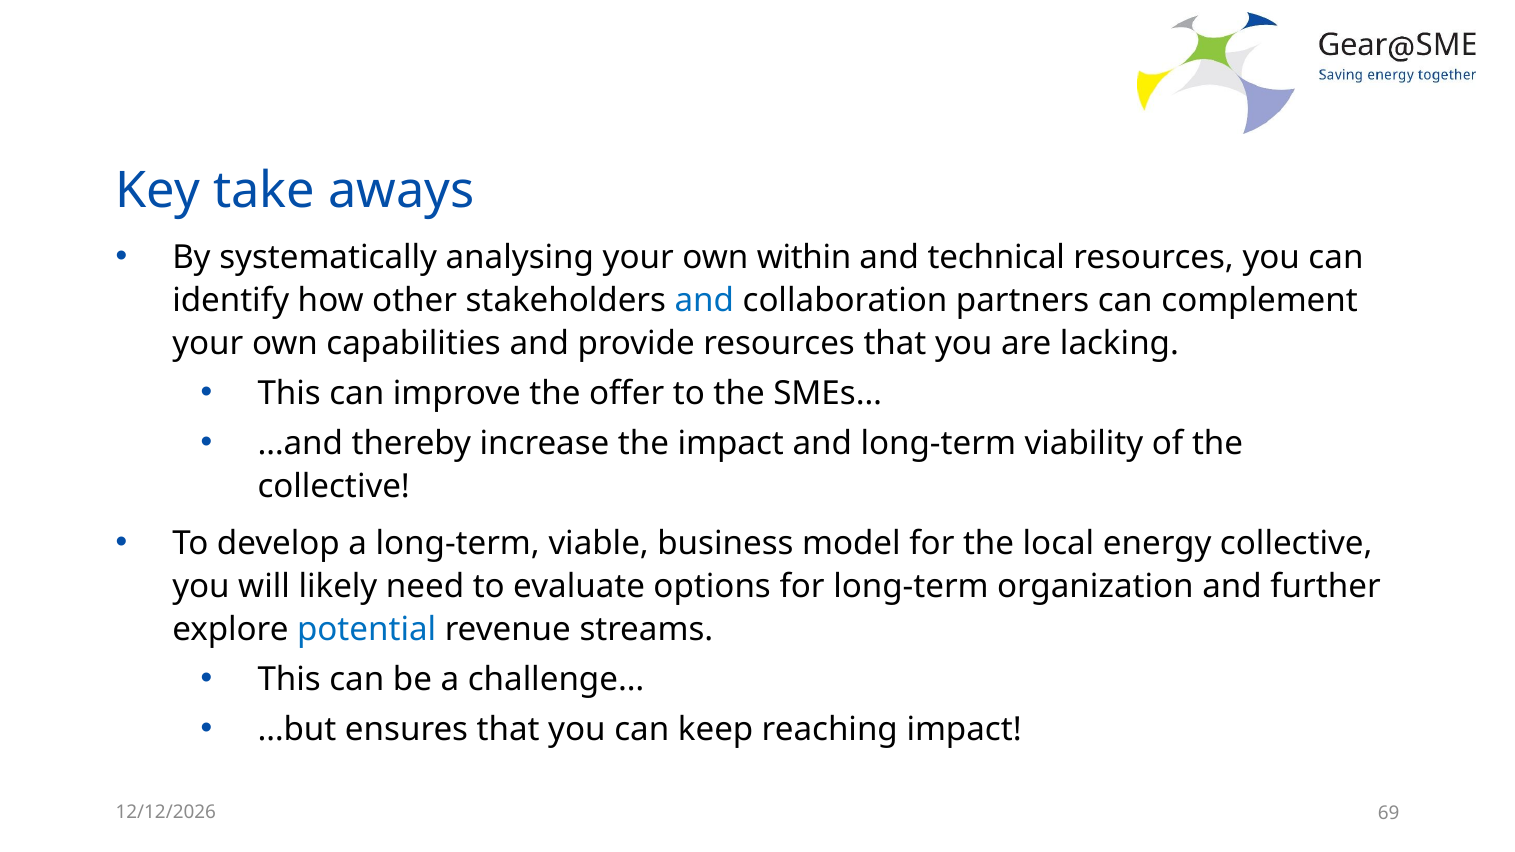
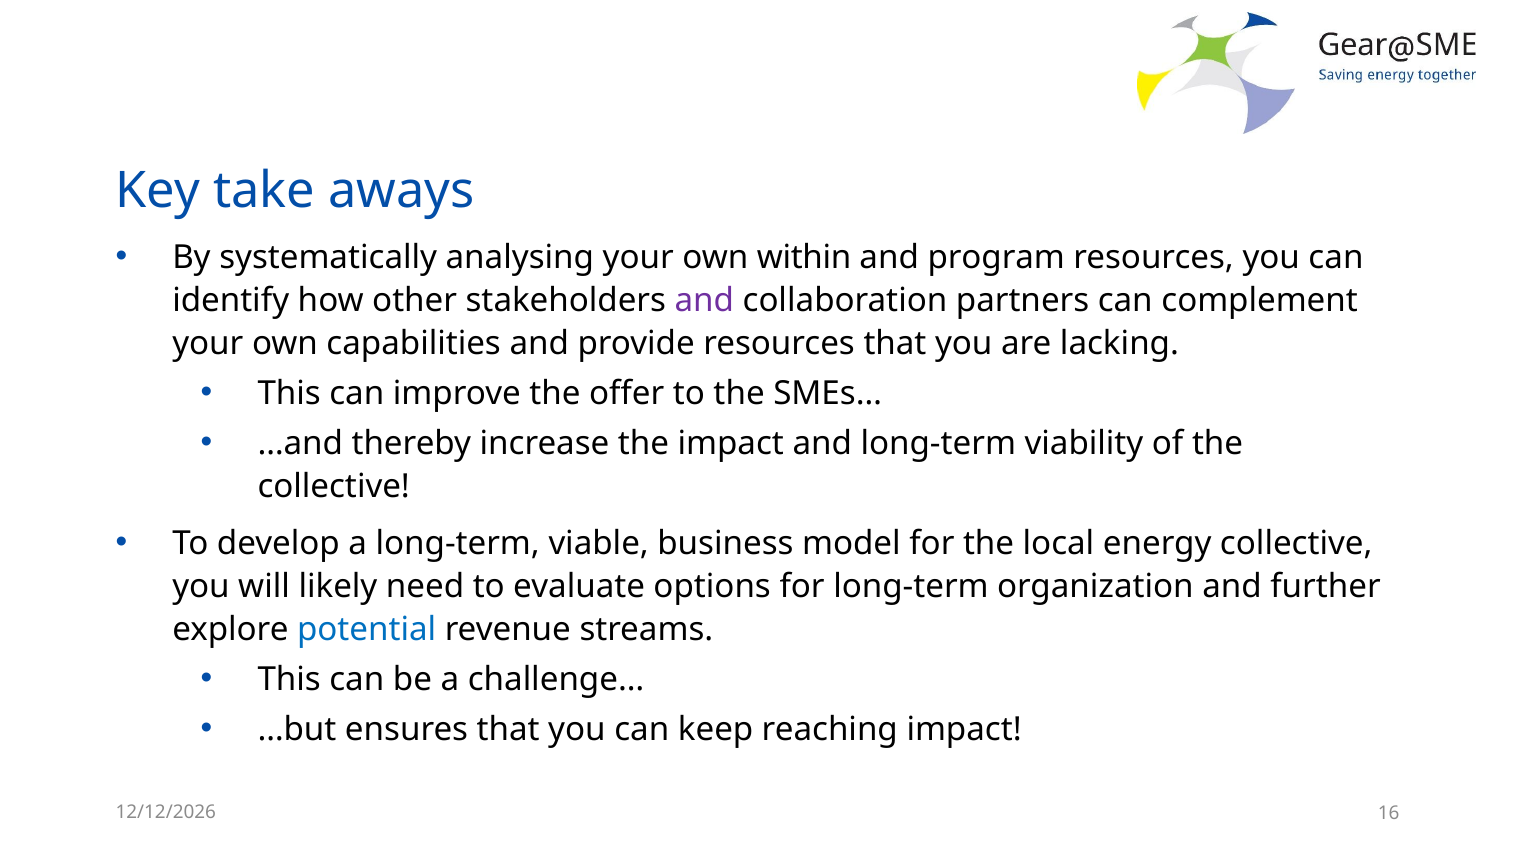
technical: technical -> program
and at (704, 301) colour: blue -> purple
69: 69 -> 16
